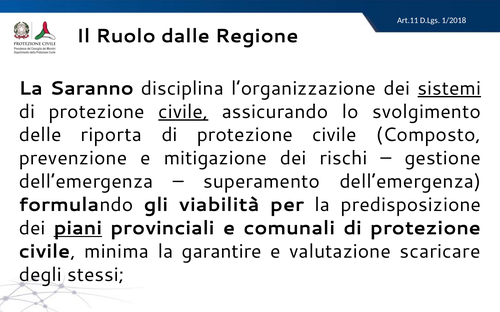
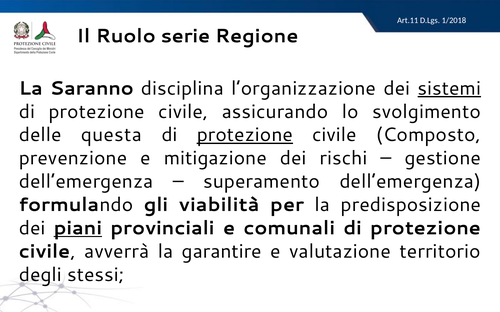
dalle: dalle -> serie
civile at (183, 112) underline: present -> none
riporta: riporta -> questa
protezione at (245, 135) underline: none -> present
minima: minima -> avverrà
scaricare: scaricare -> territorio
